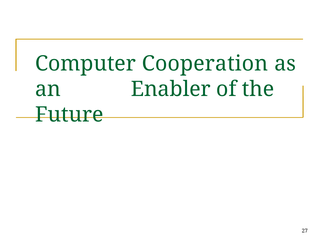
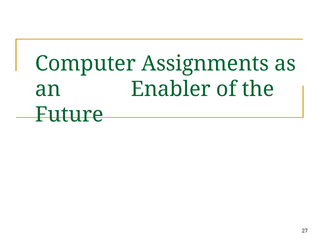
Cooperation: Cooperation -> Assignments
